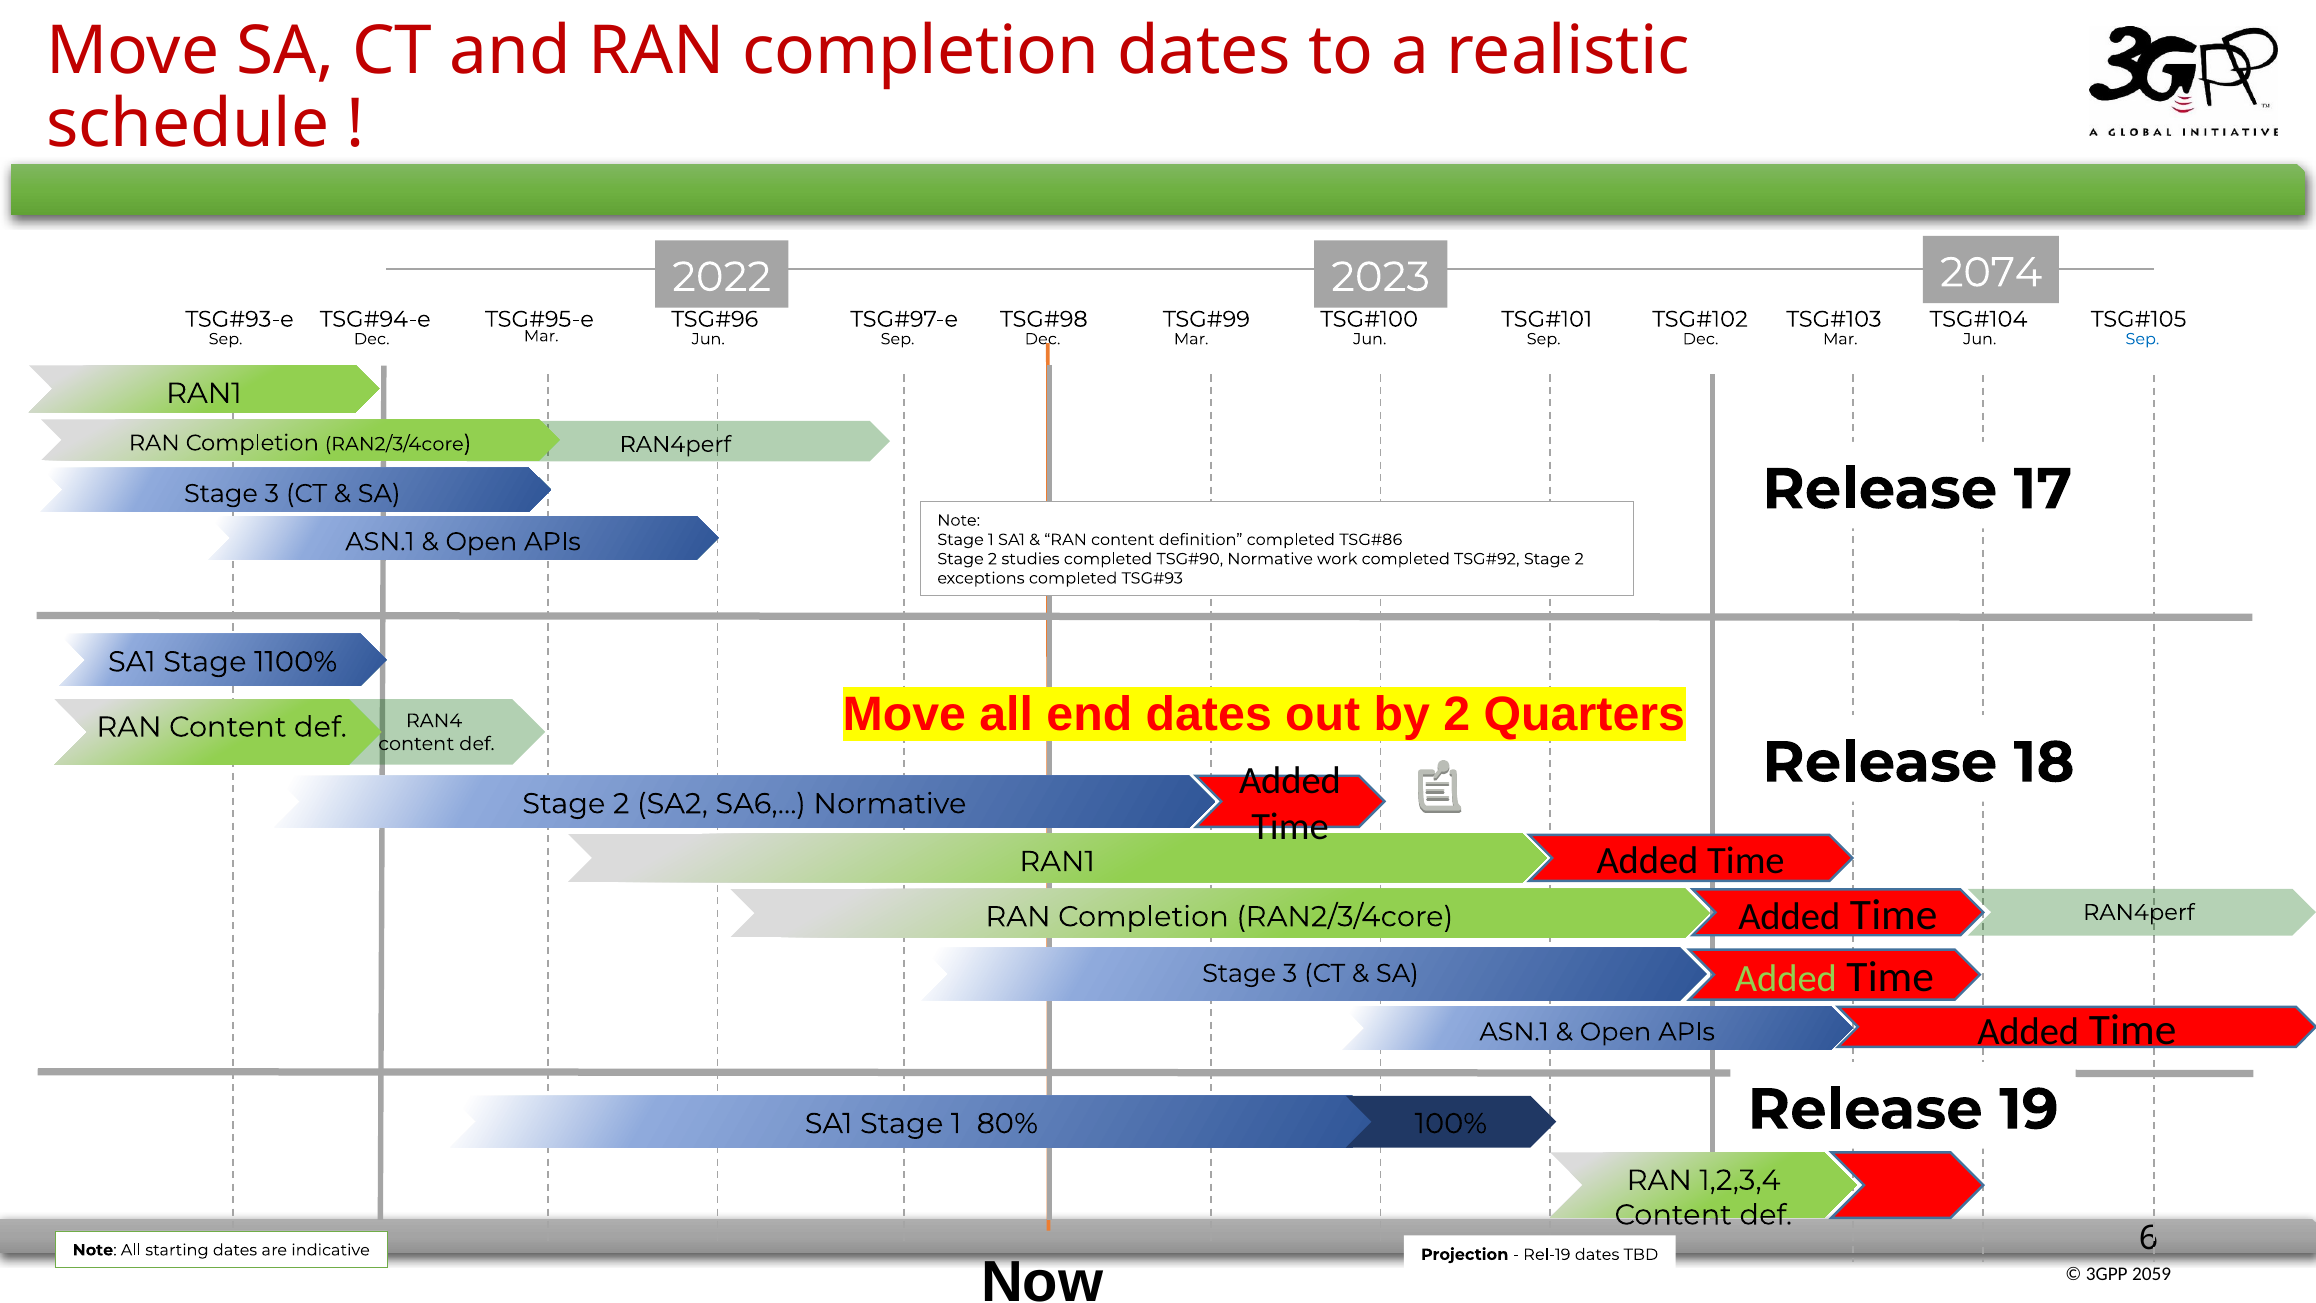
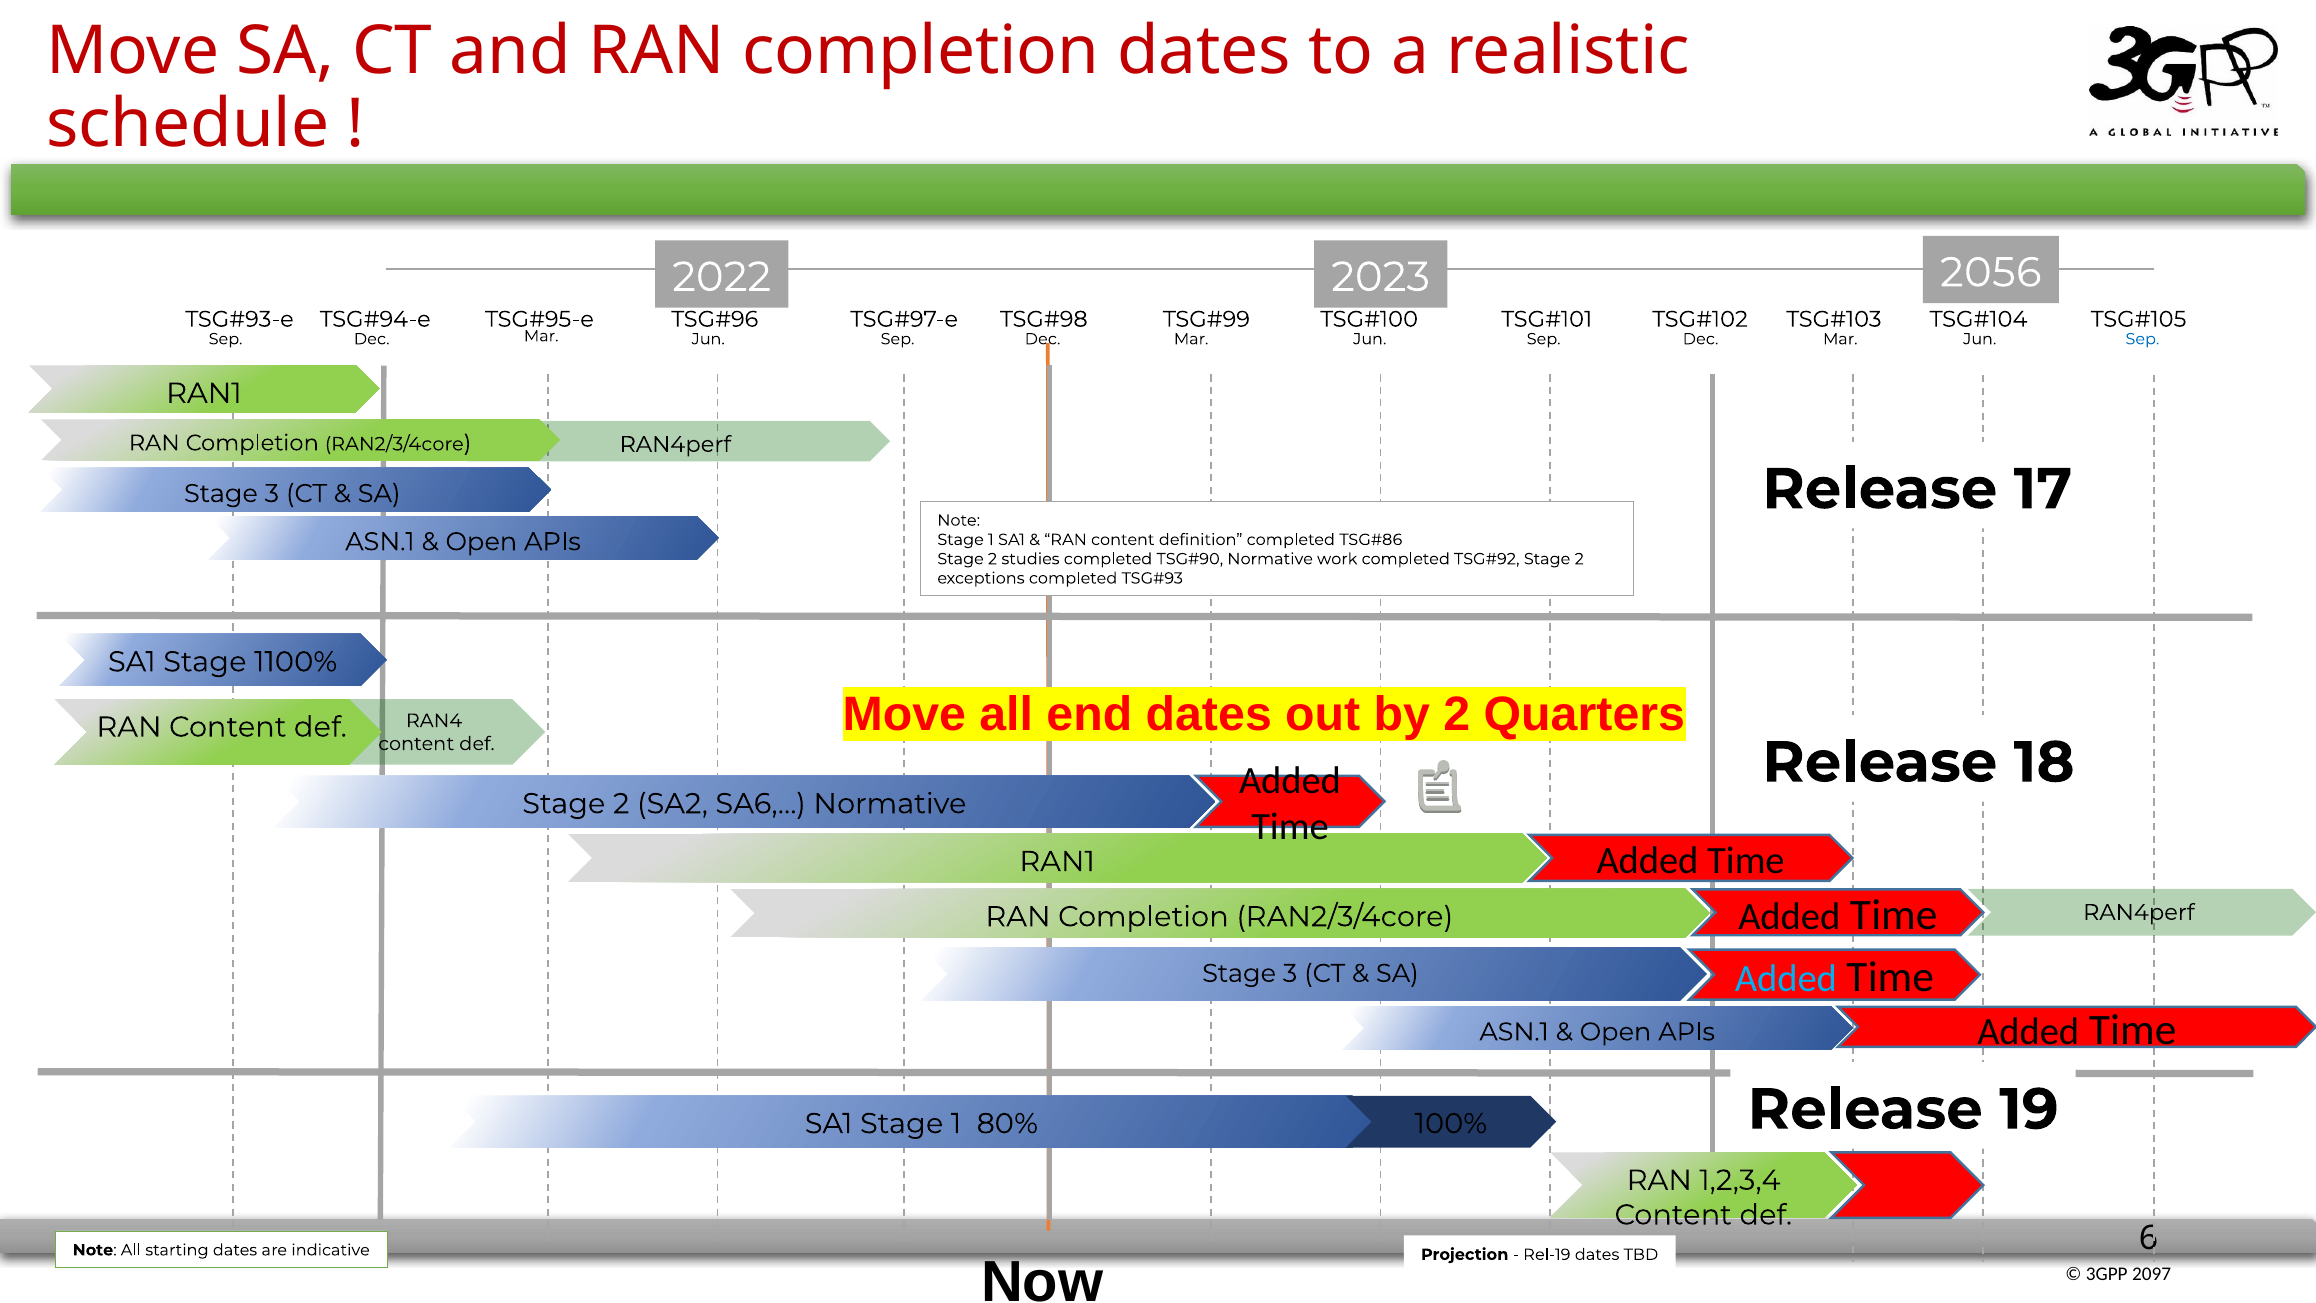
2074: 2074 -> 2056
Added at (1786, 979) colour: light green -> light blue
2059: 2059 -> 2097
